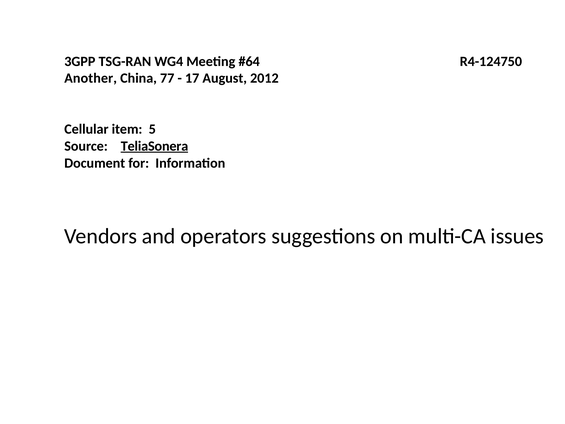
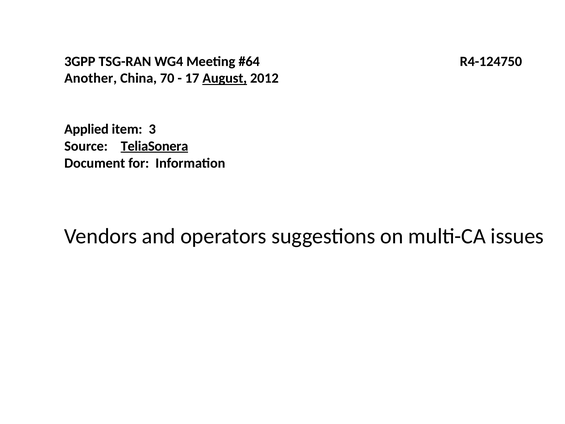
77: 77 -> 70
August underline: none -> present
Cellular: Cellular -> Applied
5: 5 -> 3
